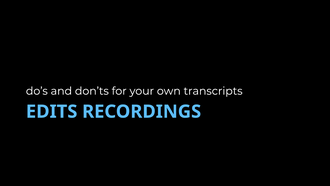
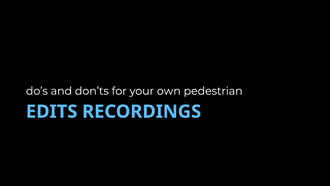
transcripts: transcripts -> pedestrian
